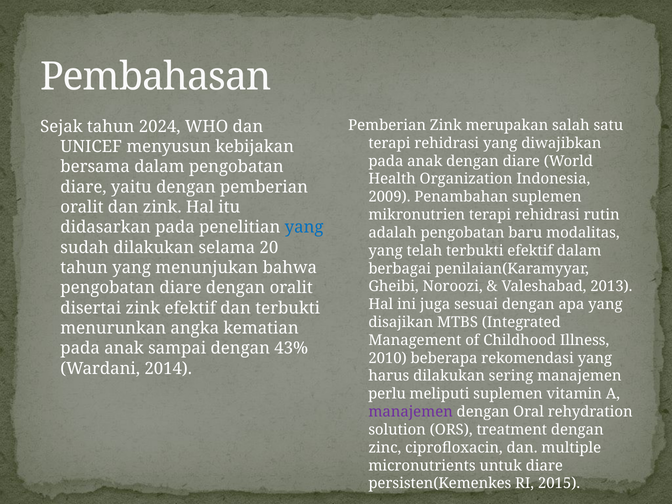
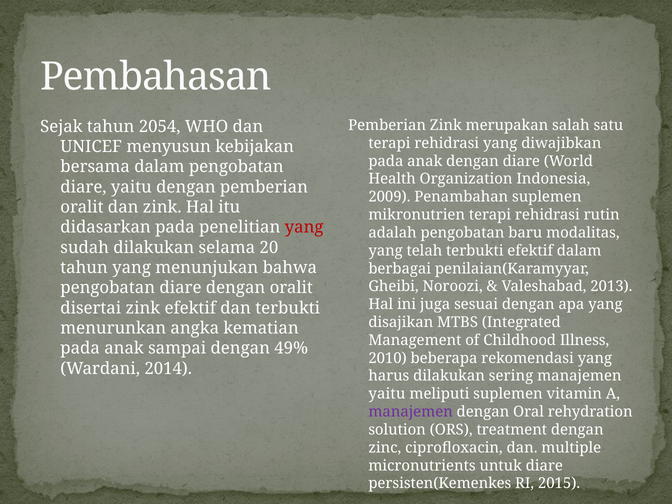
2024: 2024 -> 2054
yang at (304, 227) colour: blue -> red
43%: 43% -> 49%
perlu at (387, 394): perlu -> yaitu
